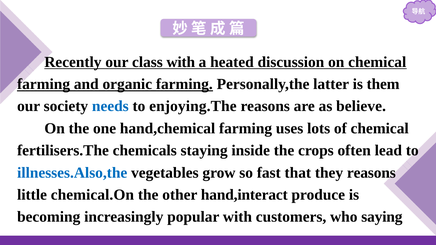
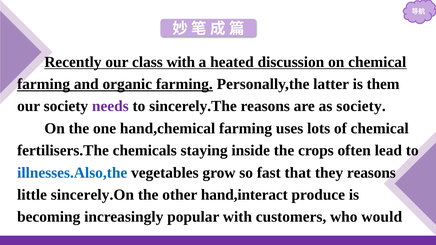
needs colour: blue -> purple
enjoying.The: enjoying.The -> sincerely.The
as believe: believe -> society
chemical.On: chemical.On -> sincerely.On
saying: saying -> would
